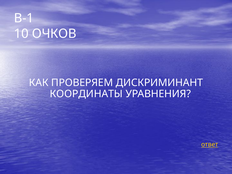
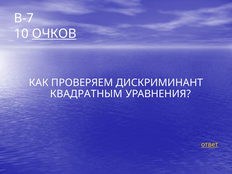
В-1: В-1 -> В-7
ОЧКОВ underline: none -> present
КООРДИНАТЫ: КООРДИНАТЫ -> КВАДРАТНЫМ
